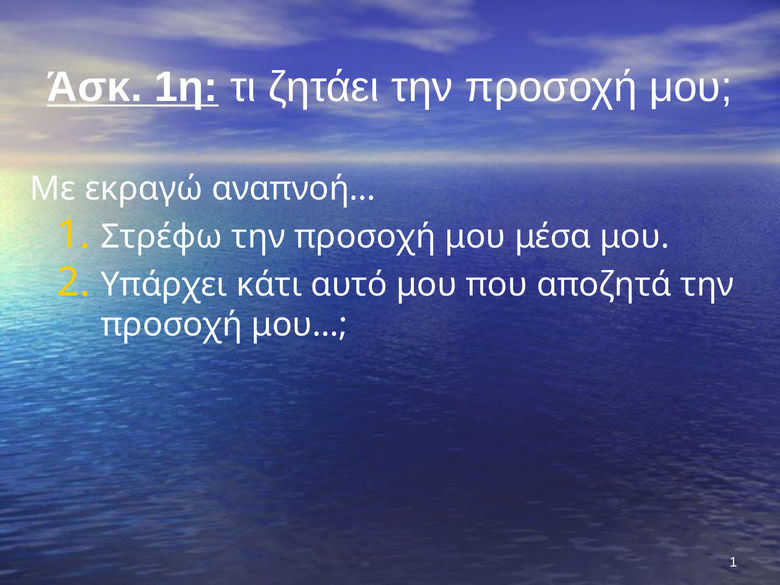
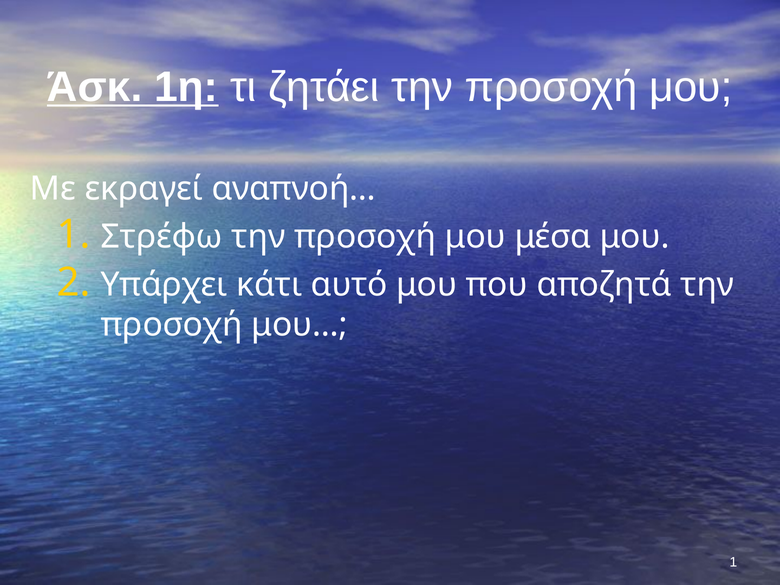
εκραγώ: εκραγώ -> εκραγεί
